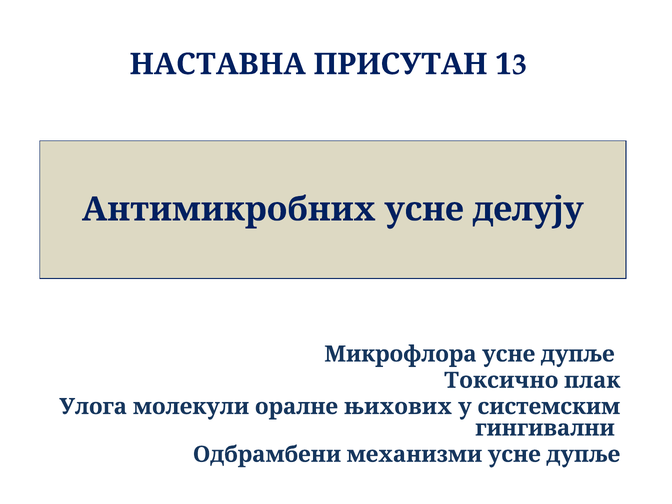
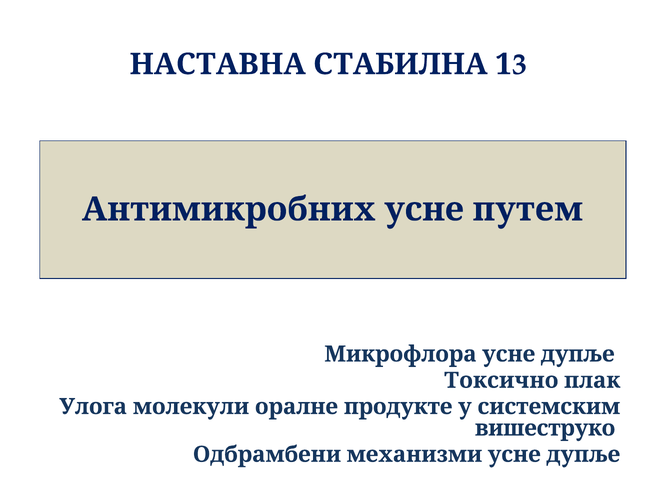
ПРИСУТАН: ПРИСУТАН -> СТАБИЛНА
делују: делују -> путем
њихових: њихових -> продукте
гингивални: гингивални -> вишеструко
